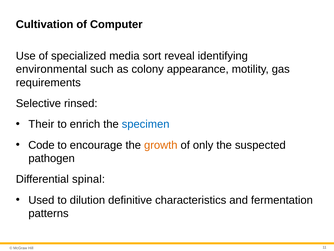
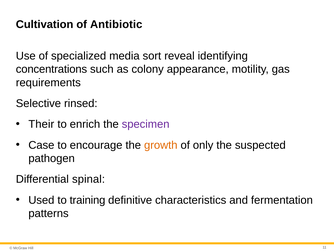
Computer: Computer -> Antibiotic
environmental: environmental -> concentrations
specimen colour: blue -> purple
Code: Code -> Case
dilution: dilution -> training
